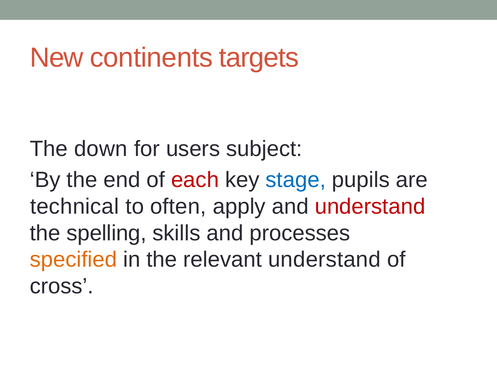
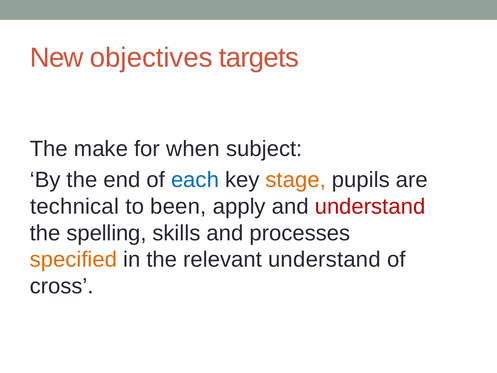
continents: continents -> objectives
down: down -> make
users: users -> when
each colour: red -> blue
stage colour: blue -> orange
often: often -> been
